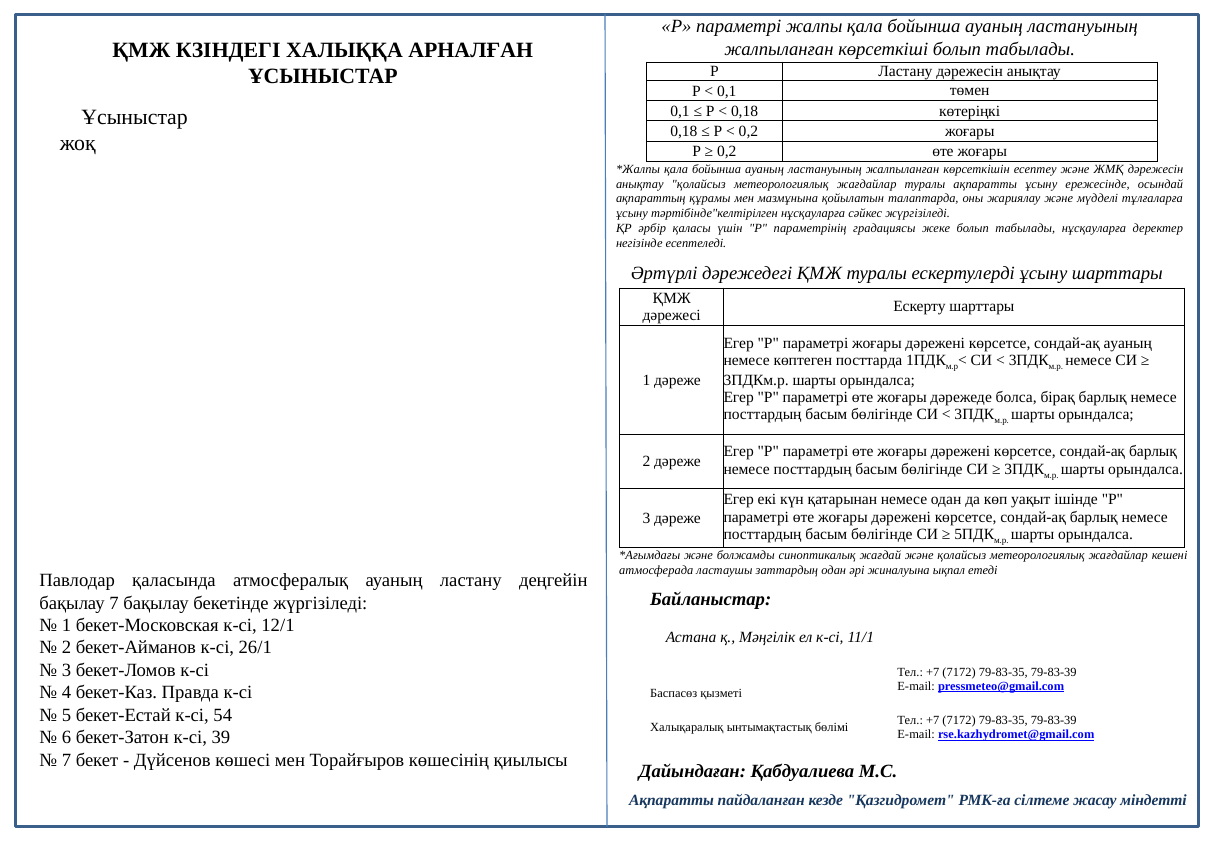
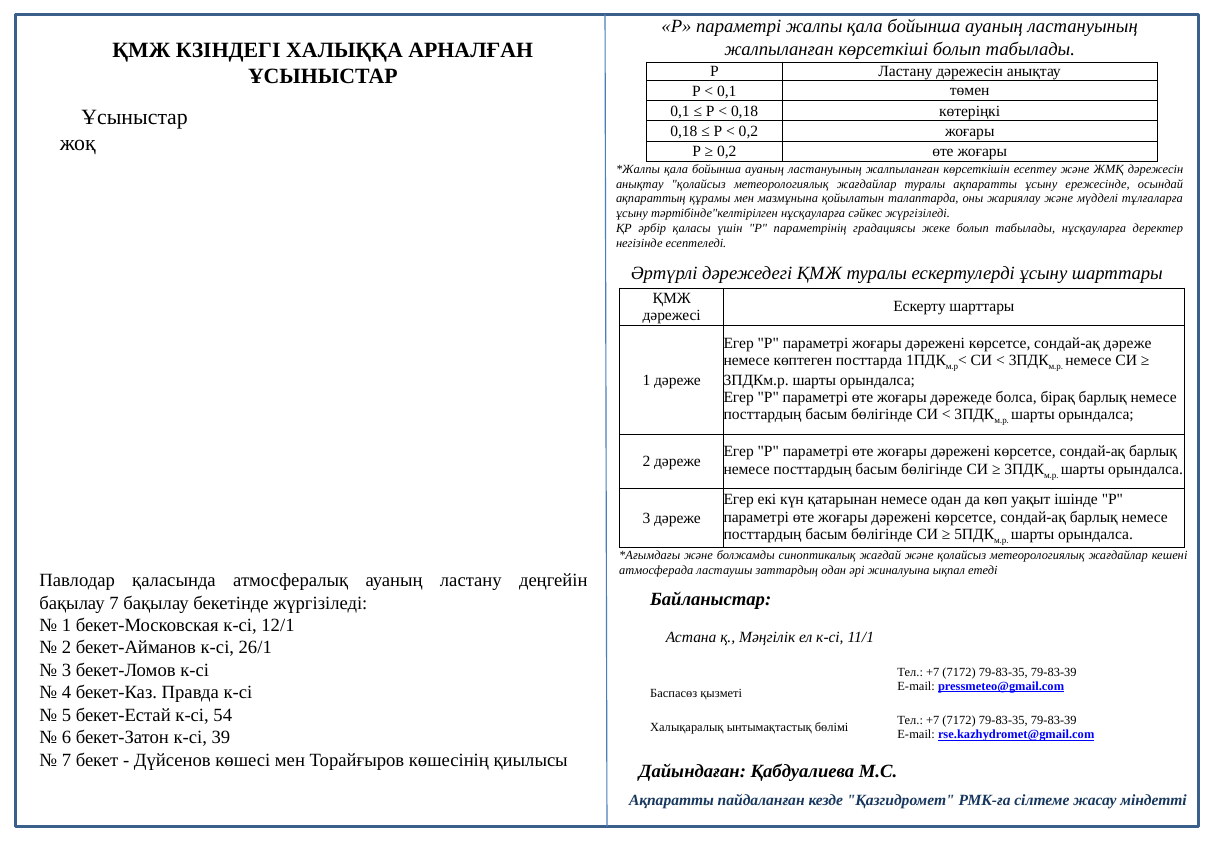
сондай-ақ ауаның: ауаның -> дәреже
